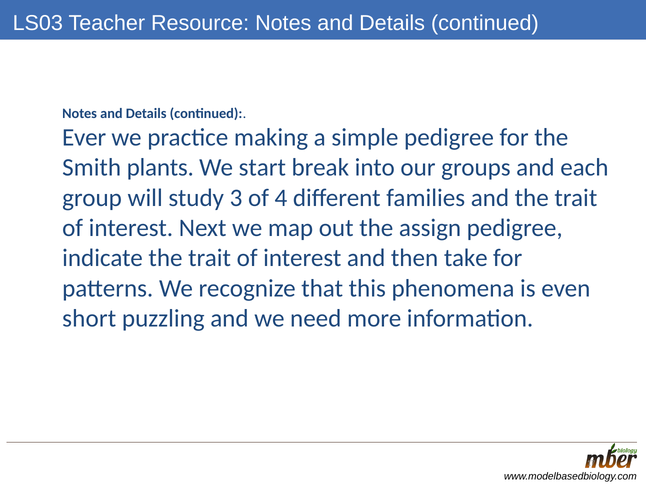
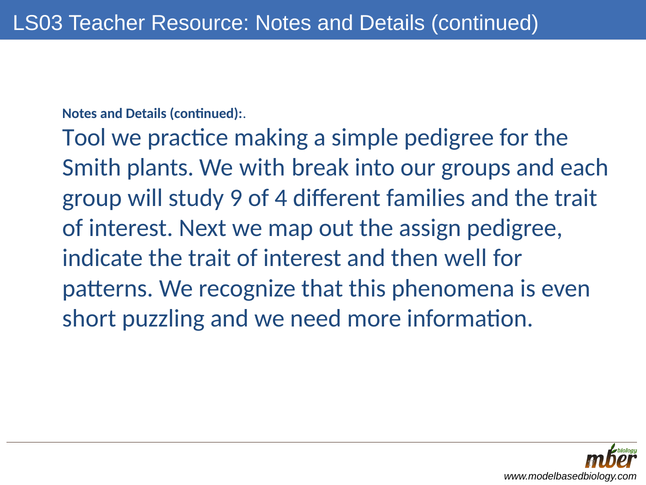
Ever: Ever -> Tool
start: start -> with
3: 3 -> 9
take: take -> well
